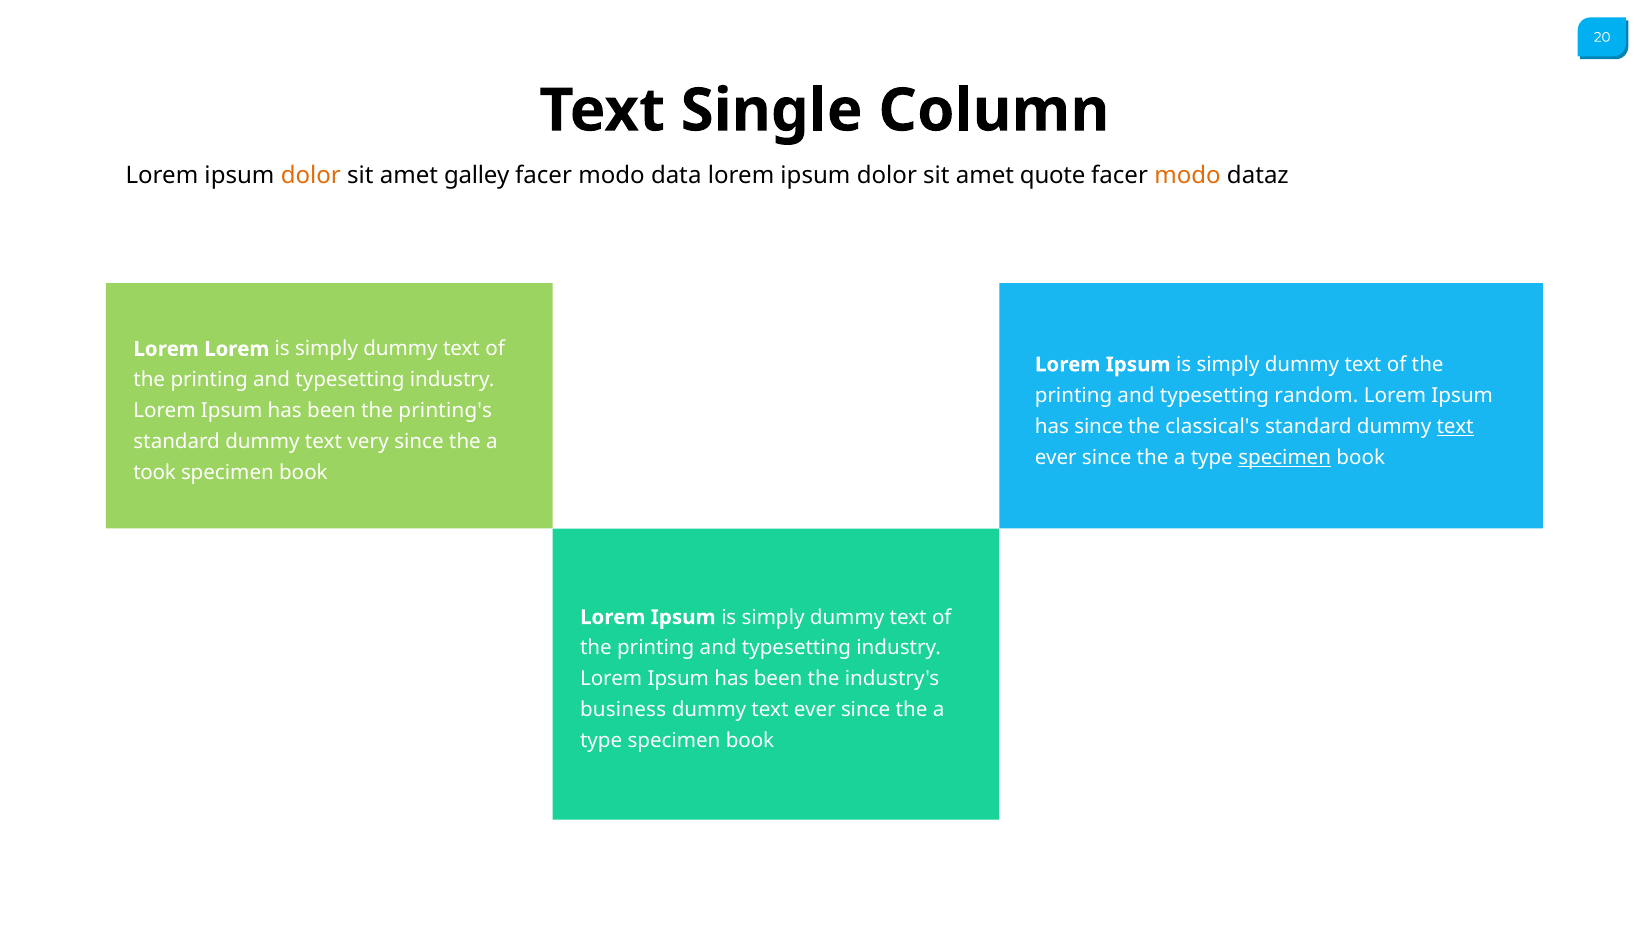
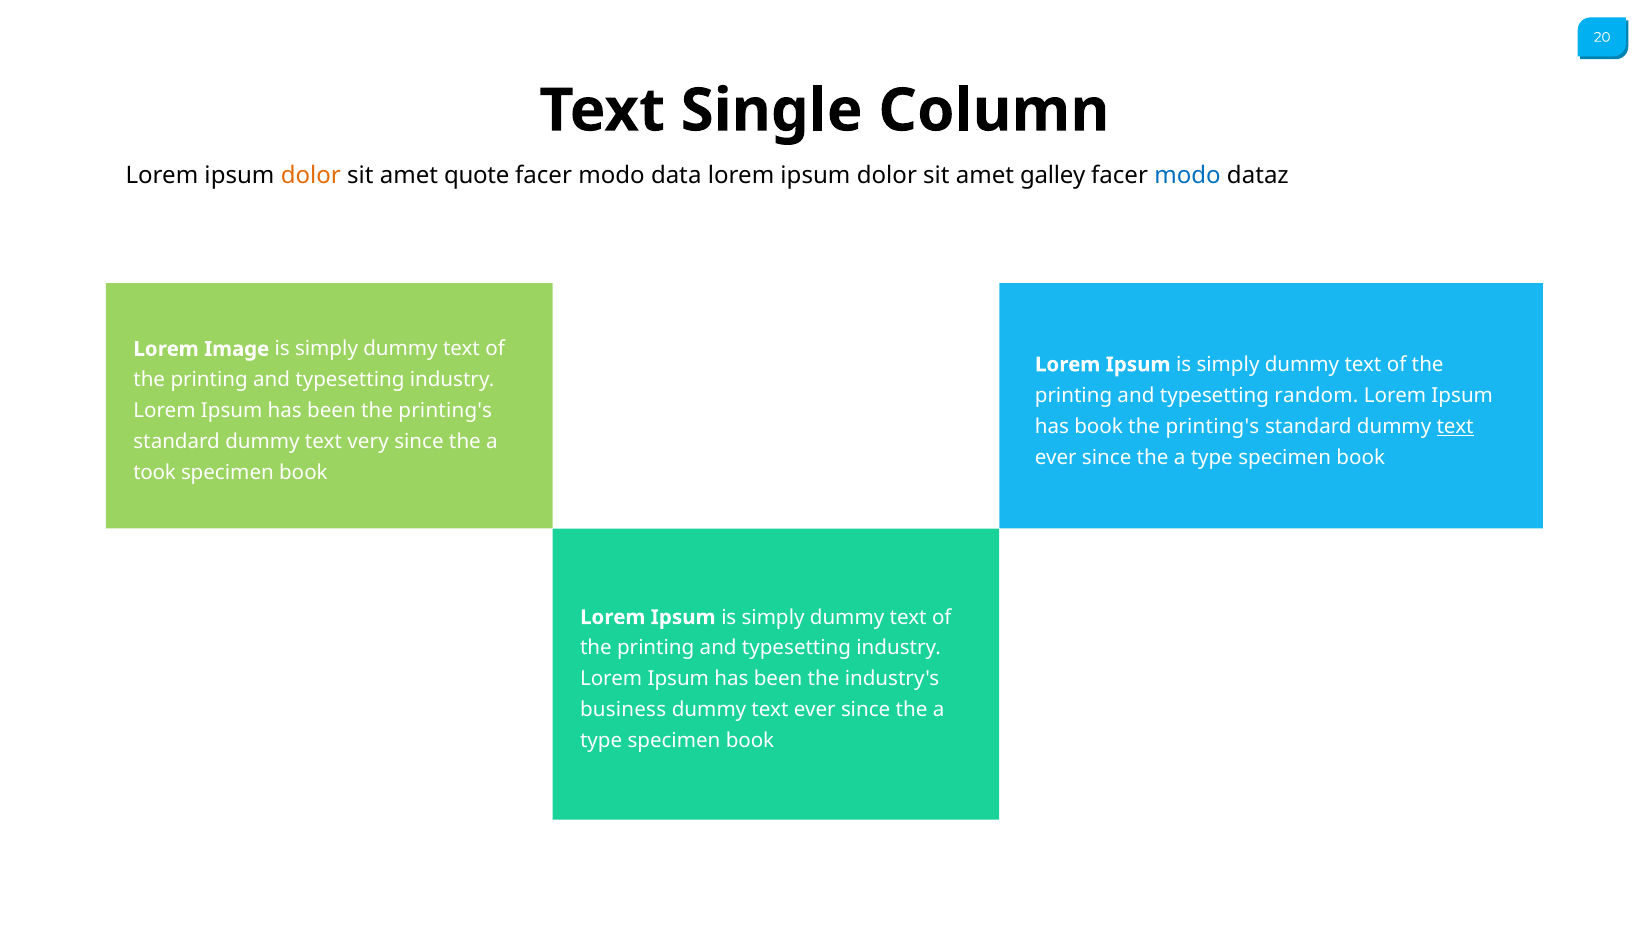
galley: galley -> quote
quote: quote -> galley
modo at (1188, 176) colour: orange -> blue
Lorem Lorem: Lorem -> Image
has since: since -> book
classical's at (1213, 426): classical's -> printing's
specimen at (1285, 457) underline: present -> none
